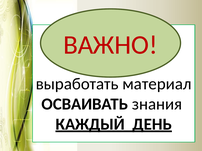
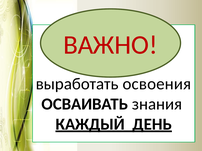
материал: материал -> освоения
